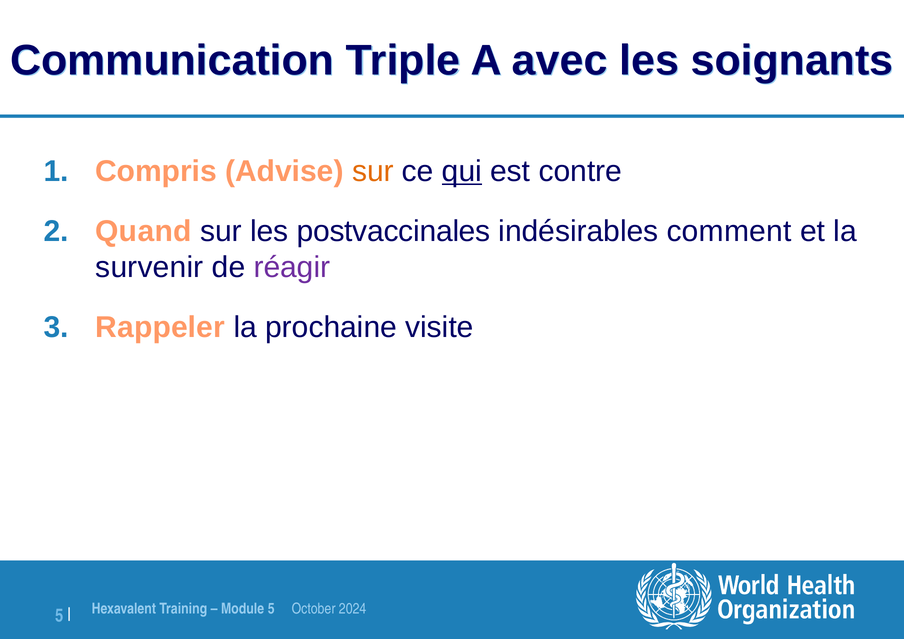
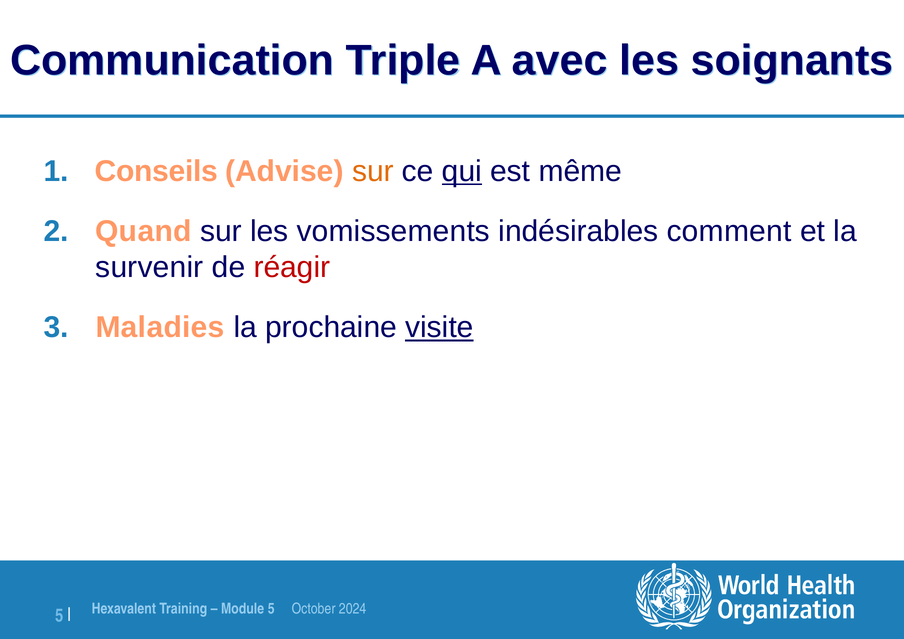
Compris: Compris -> Conseils
contre: contre -> même
postvaccinales: postvaccinales -> vomissements
réagir colour: purple -> red
Rappeler: Rappeler -> Maladies
visite underline: none -> present
